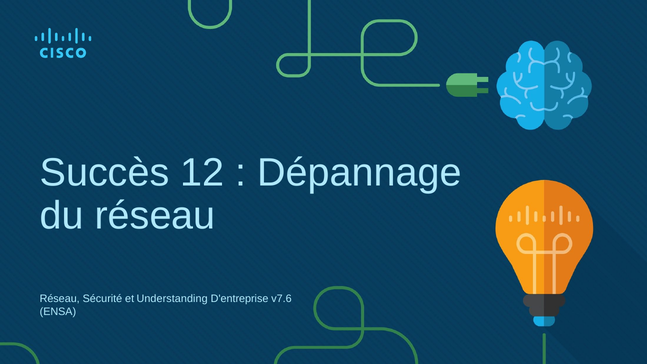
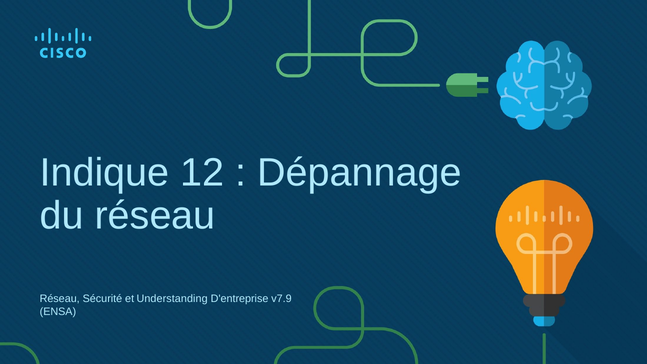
Succès: Succès -> Indique
v7.6: v7.6 -> v7.9
